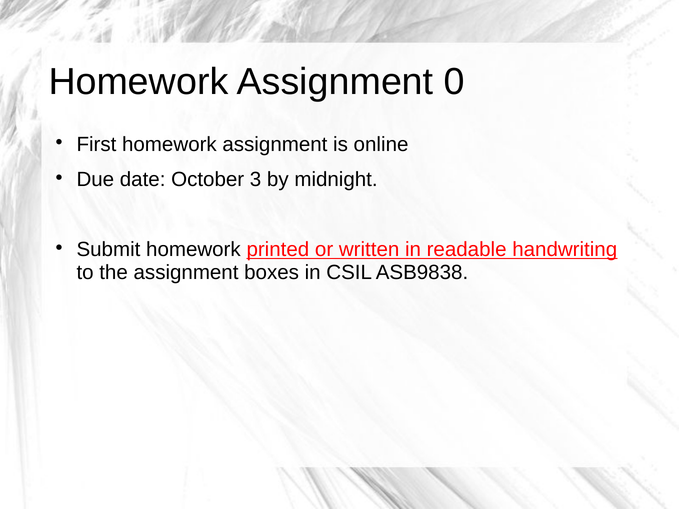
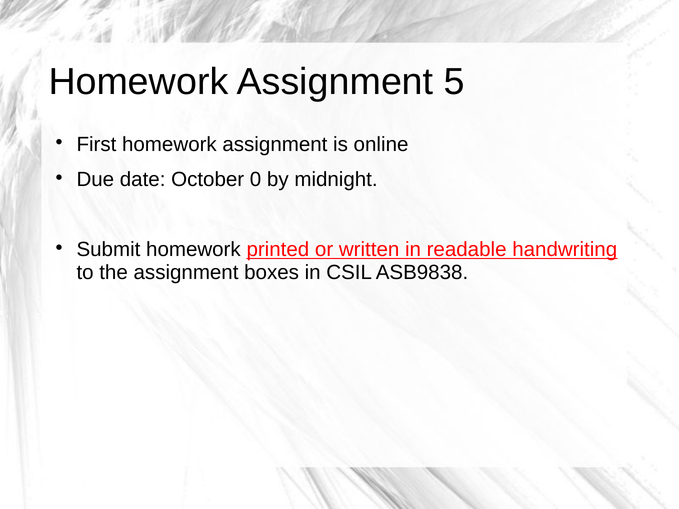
0: 0 -> 5
3: 3 -> 0
